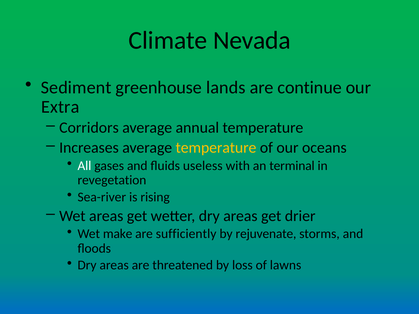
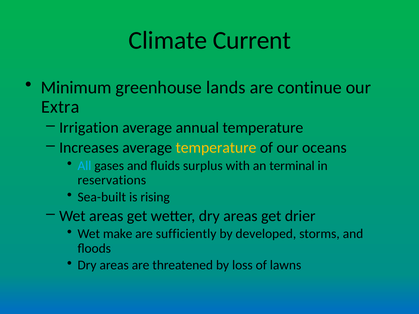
Nevada: Nevada -> Current
Sediment: Sediment -> Minimum
Corridors: Corridors -> Irrigation
All colour: white -> light blue
useless: useless -> surplus
revegetation: revegetation -> reservations
Sea-river: Sea-river -> Sea-built
rejuvenate: rejuvenate -> developed
